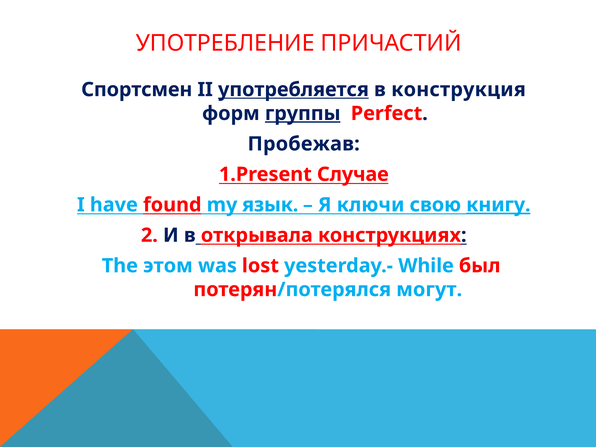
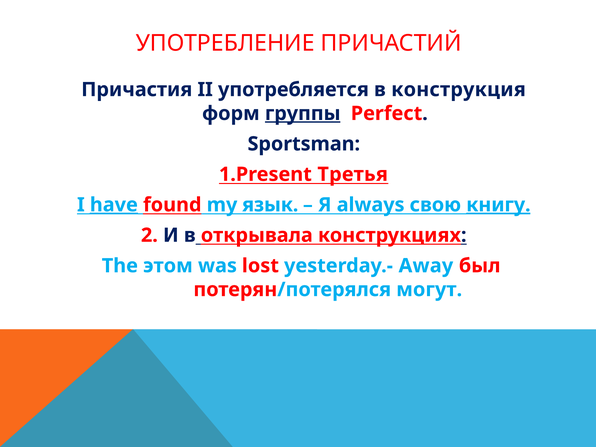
Спортсмен: Спортсмен -> Причастия
употребляется underline: present -> none
Пробежав: Пробежав -> Sportsman
Случае: Случае -> Третья
have underline: none -> present
ключи: ключи -> always
While: While -> Away
